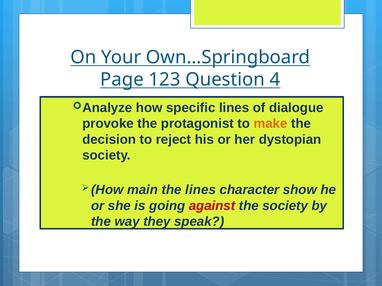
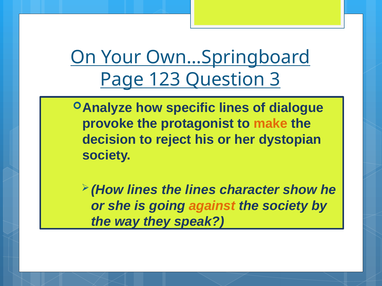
4: 4 -> 3
main at (143, 190): main -> lines
against colour: red -> orange
